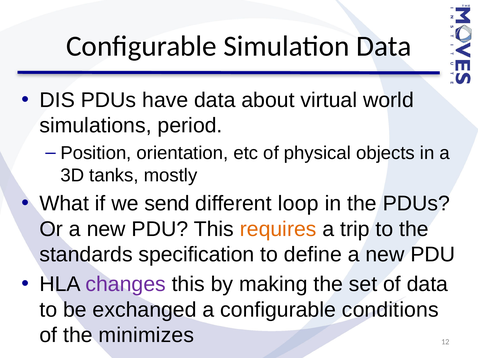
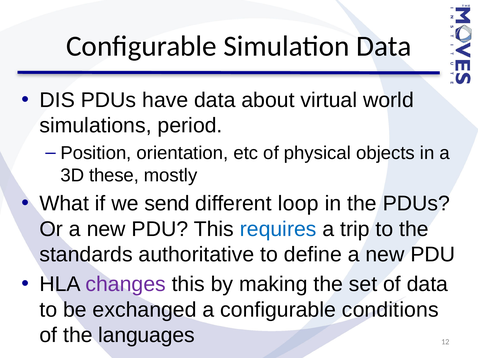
tanks: tanks -> these
requires colour: orange -> blue
specification: specification -> authoritative
minimizes: minimizes -> languages
